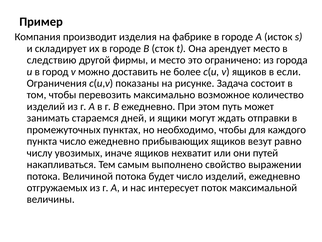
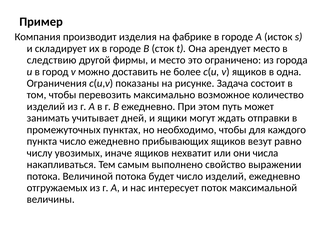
если: если -> одна
стараемся: стараемся -> учитывает
путей: путей -> числа
